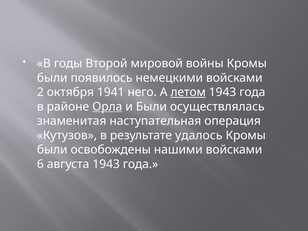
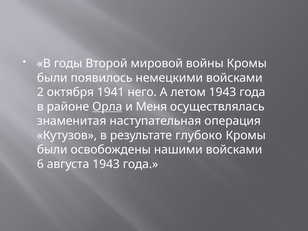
летом underline: present -> none
и Были: Были -> Меня
удалось: удалось -> глубоко
